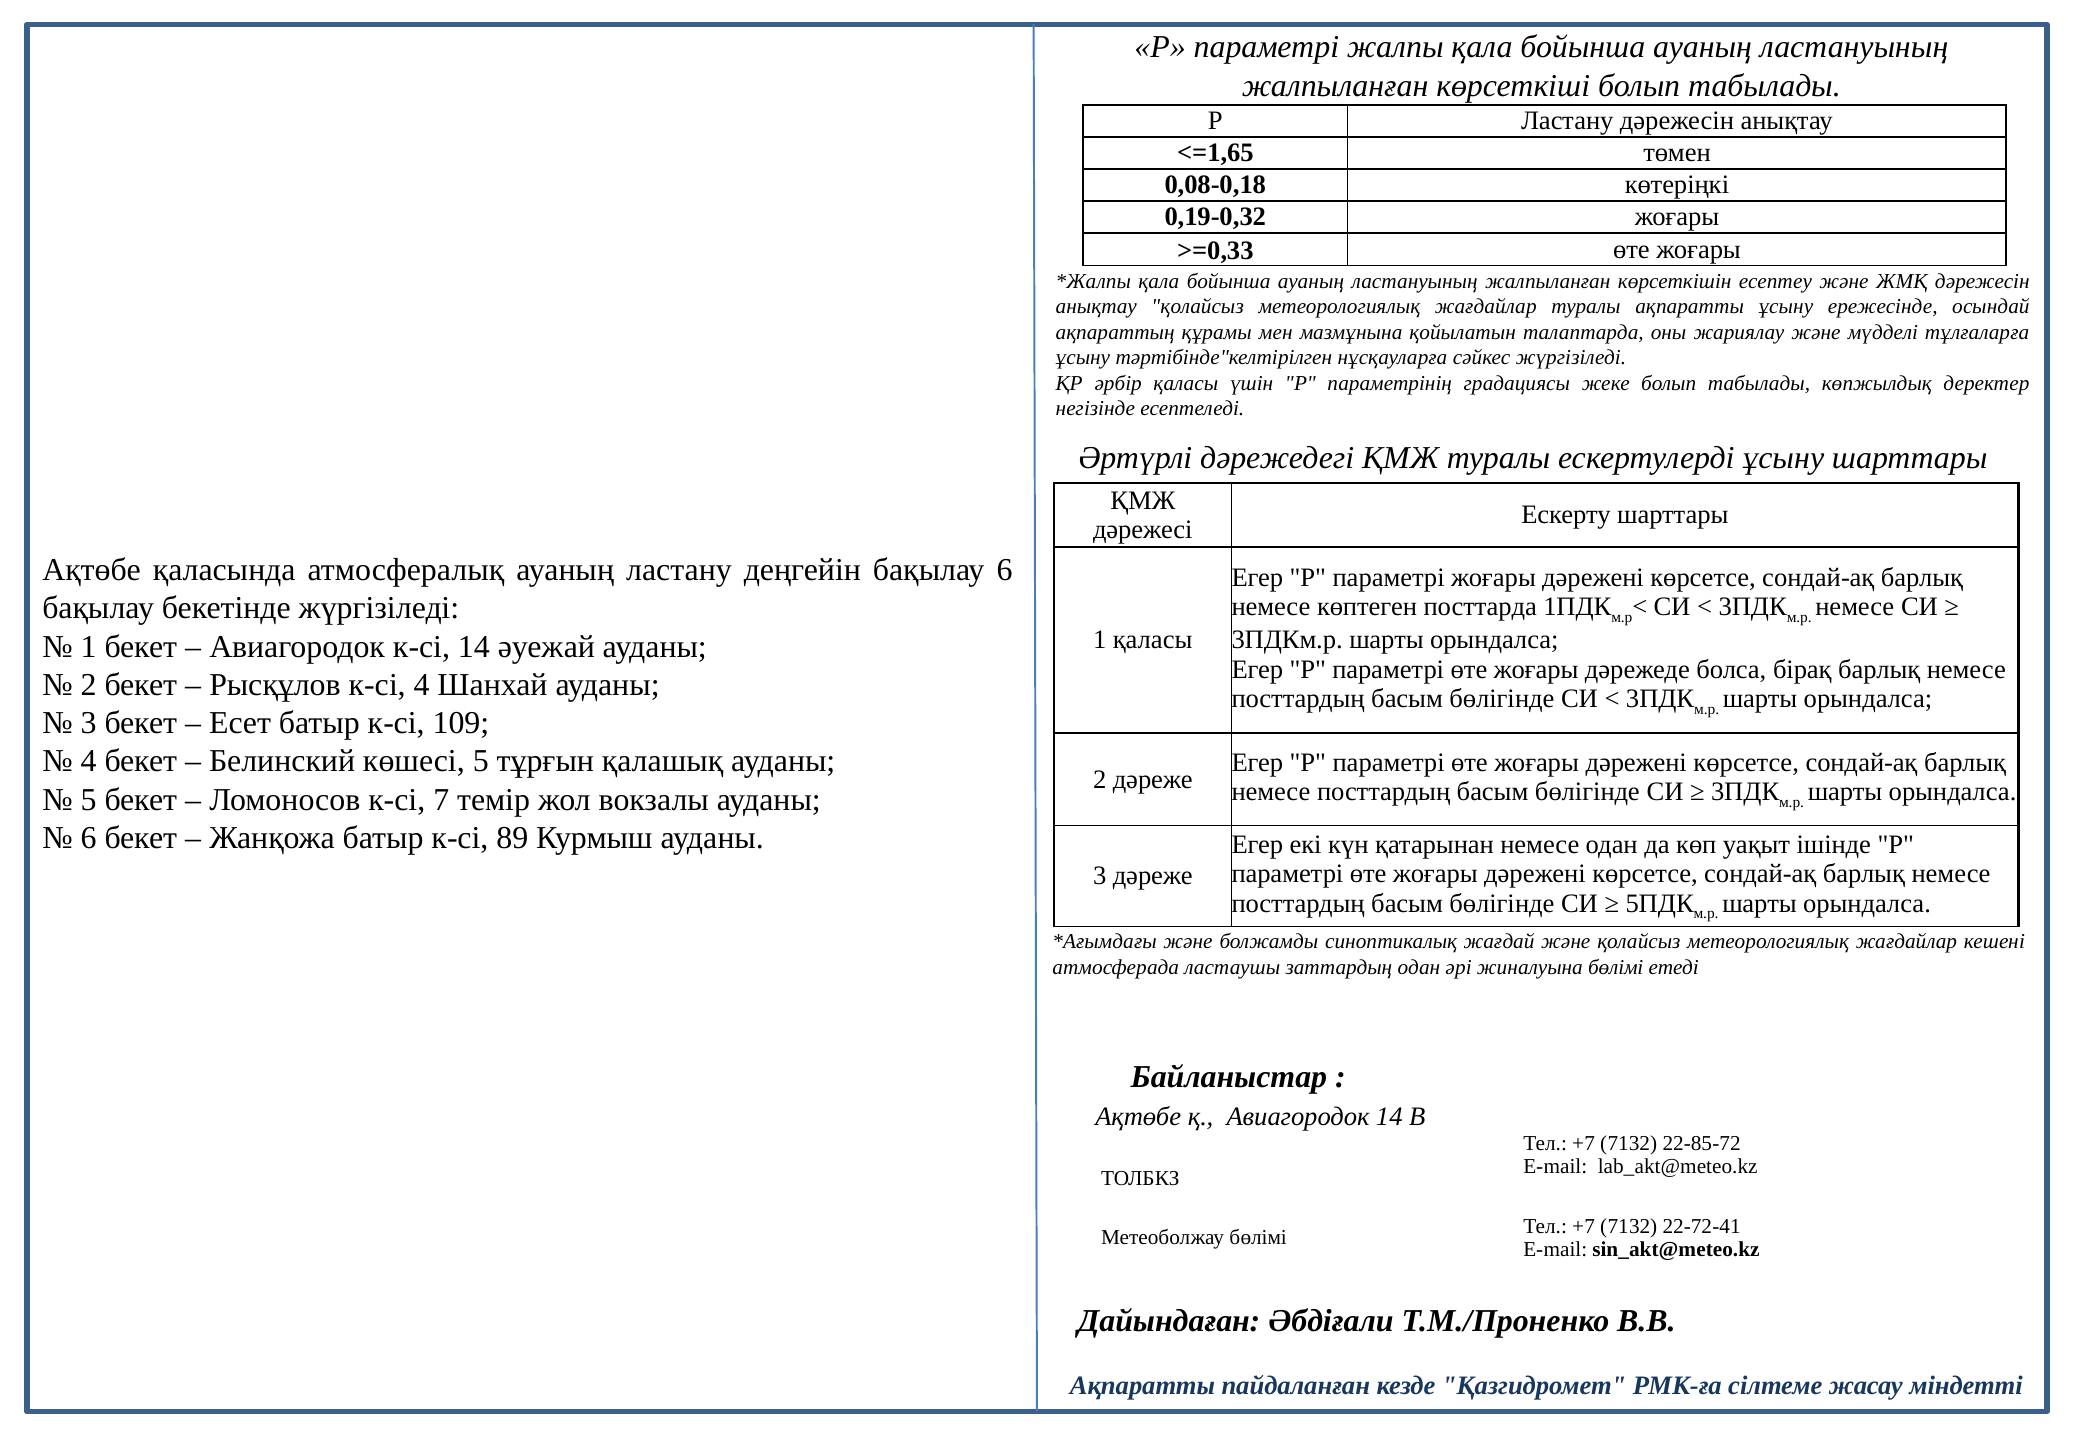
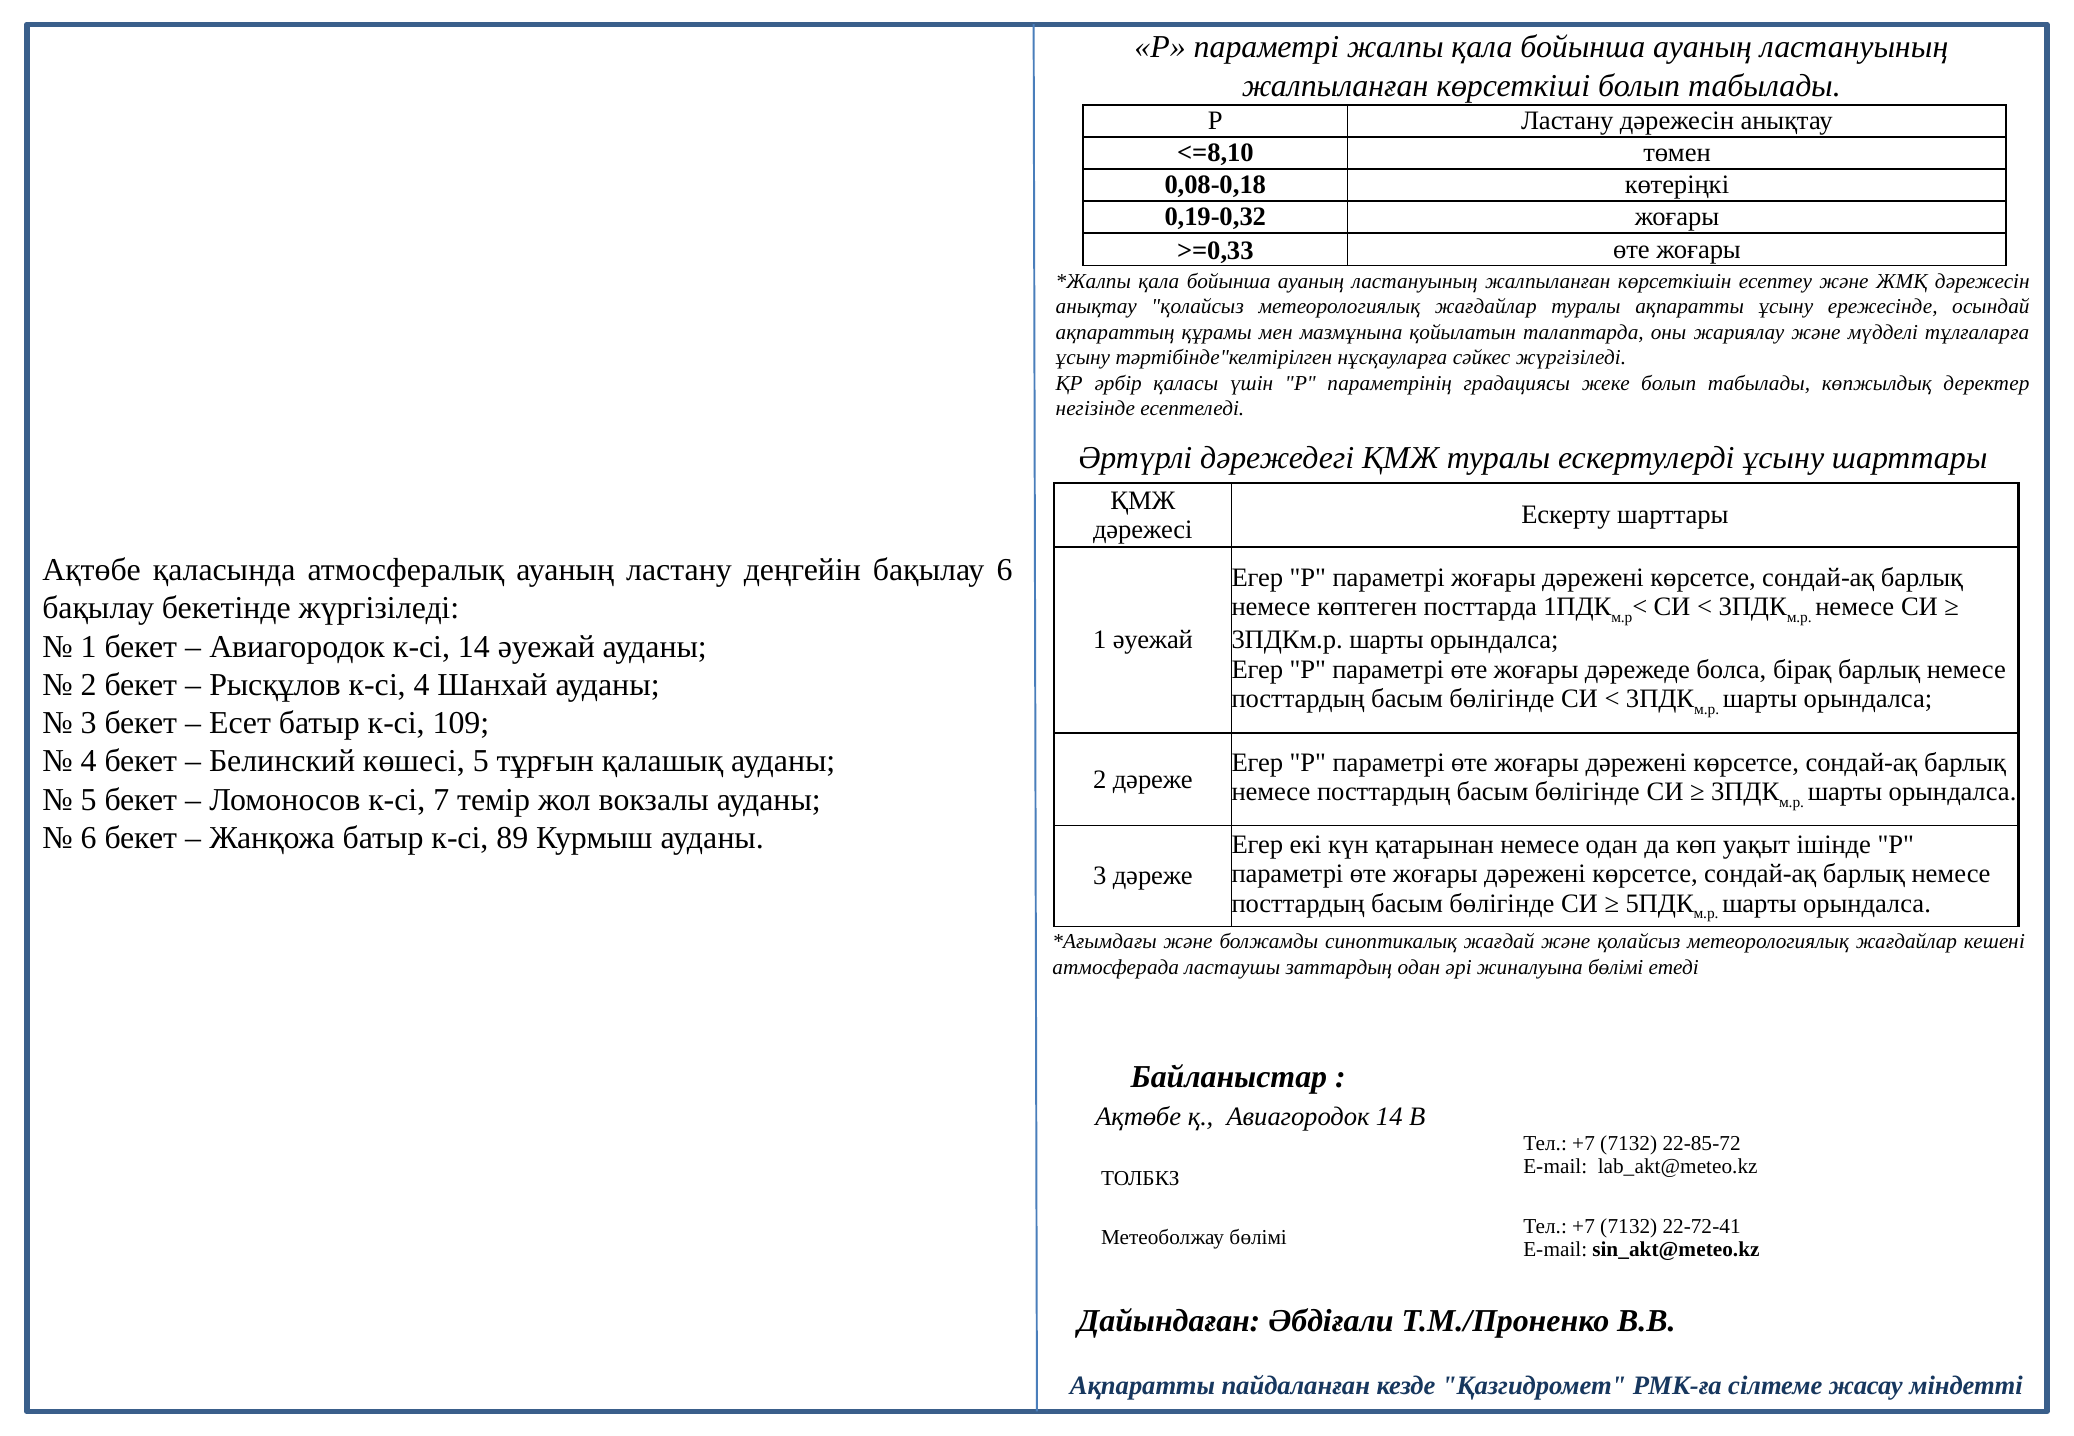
<=1,65: <=1,65 -> <=8,10
1 қаласы: қаласы -> әуежай
